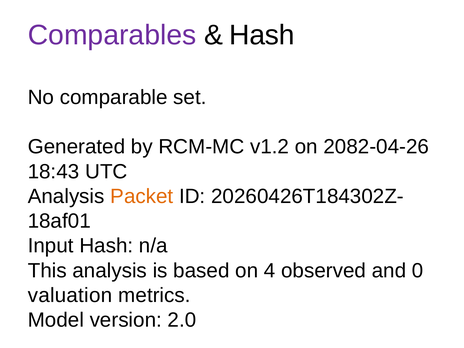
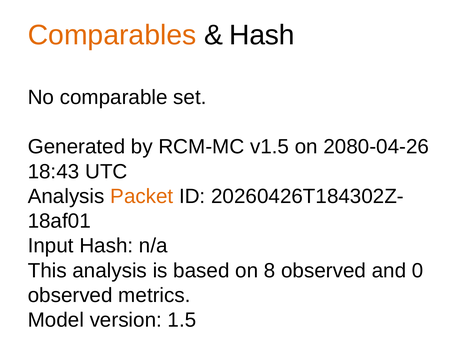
Comparables colour: purple -> orange
v1.2: v1.2 -> v1.5
2082-04-26: 2082-04-26 -> 2080-04-26
4: 4 -> 8
valuation at (70, 295): valuation -> observed
2.0: 2.0 -> 1.5
